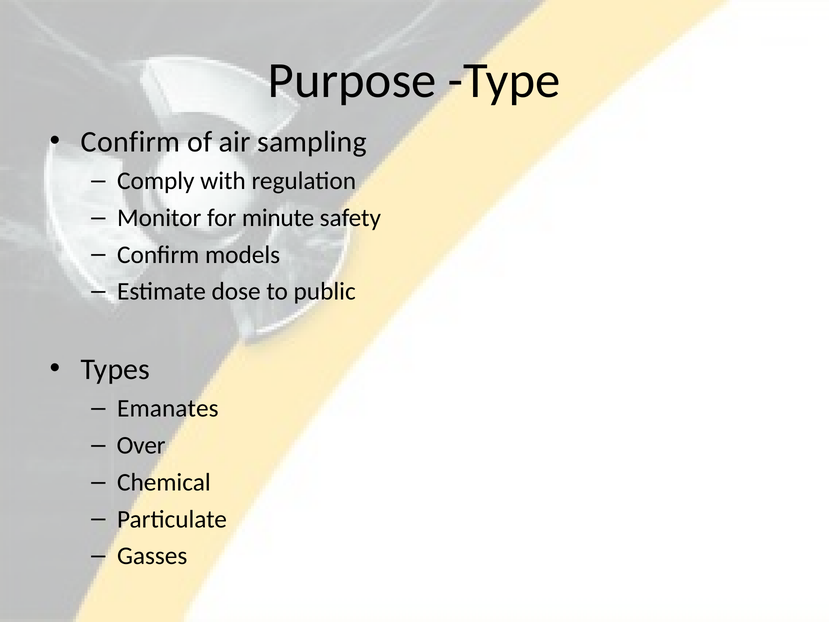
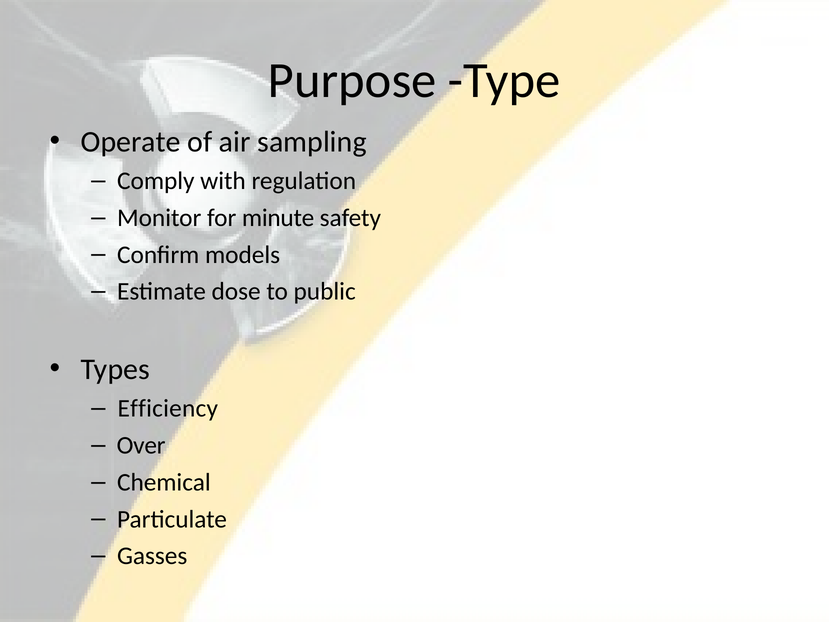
Confirm at (131, 142): Confirm -> Operate
Emanates: Emanates -> Efficiency
